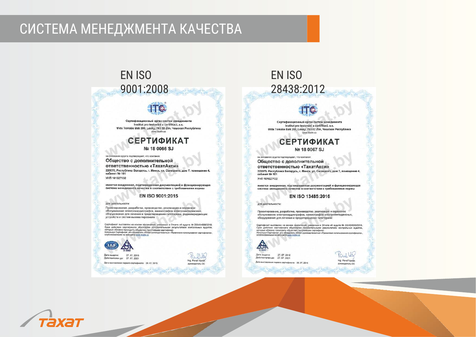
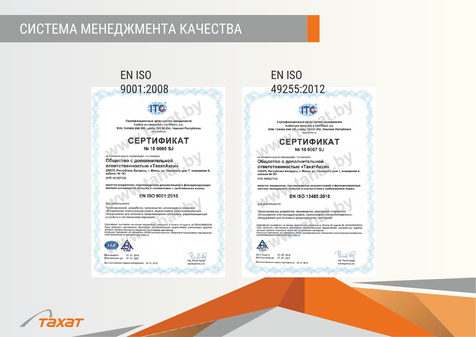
28438:2012: 28438:2012 -> 49255:2012
